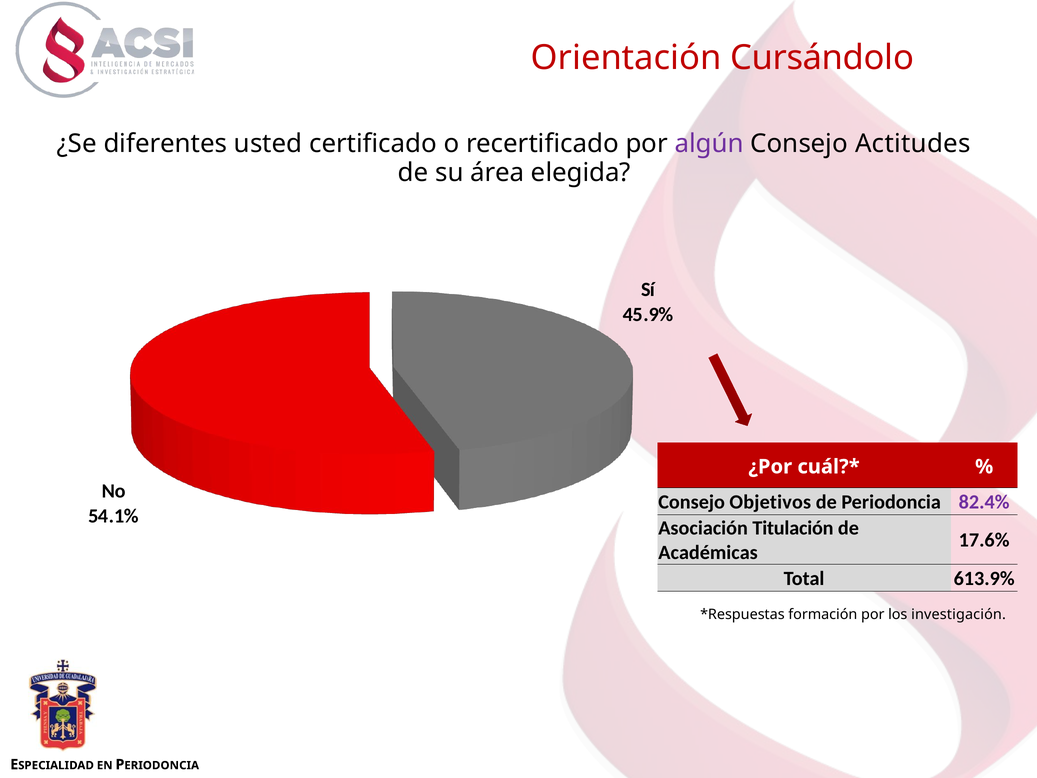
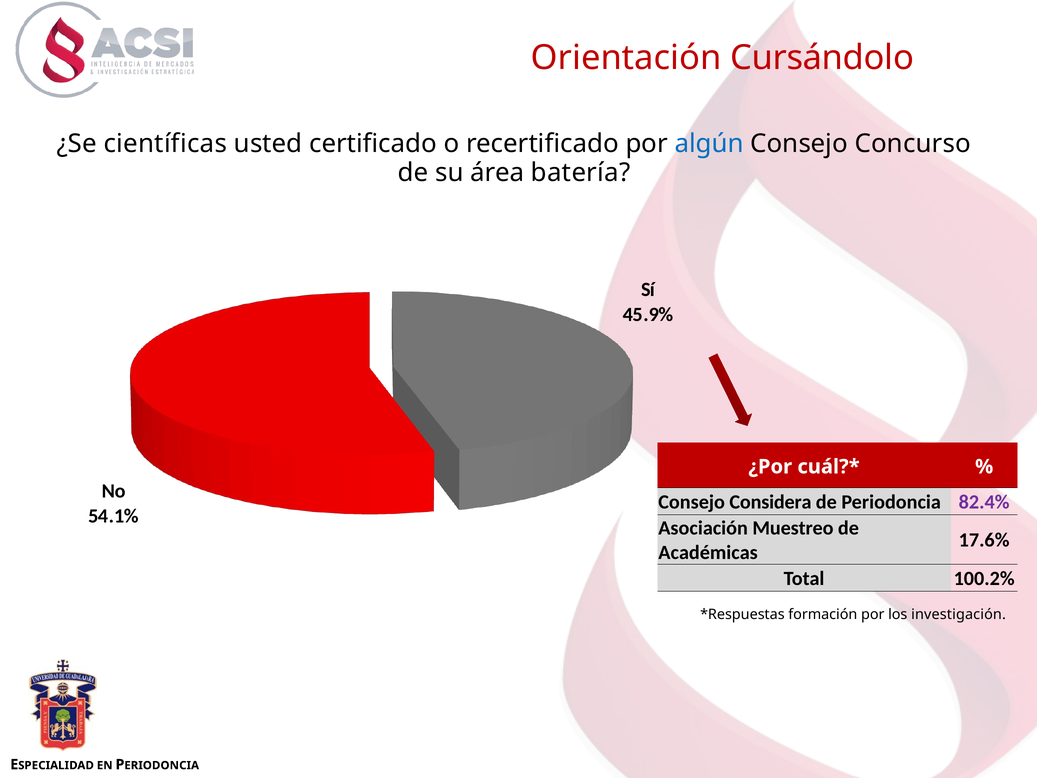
diferentes: diferentes -> científicas
algún colour: purple -> blue
Actitudes: Actitudes -> Concurso
elegida: elegida -> batería
Objetivos: Objetivos -> Considera
Titulación: Titulación -> Muestreo
613.9%: 613.9% -> 100.2%
